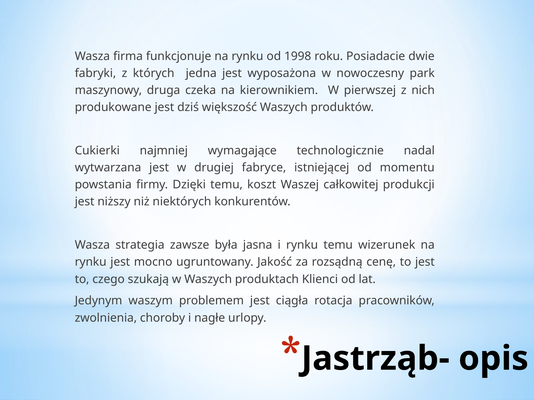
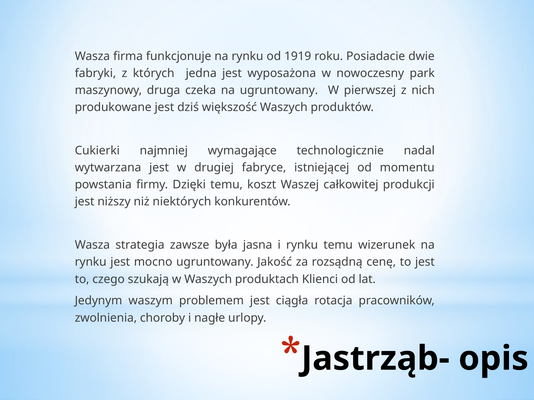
1998: 1998 -> 1919
na kierownikiem: kierownikiem -> ugruntowany
